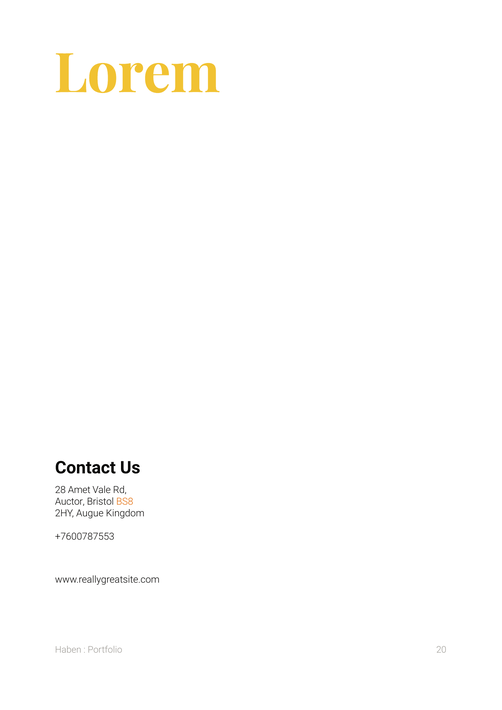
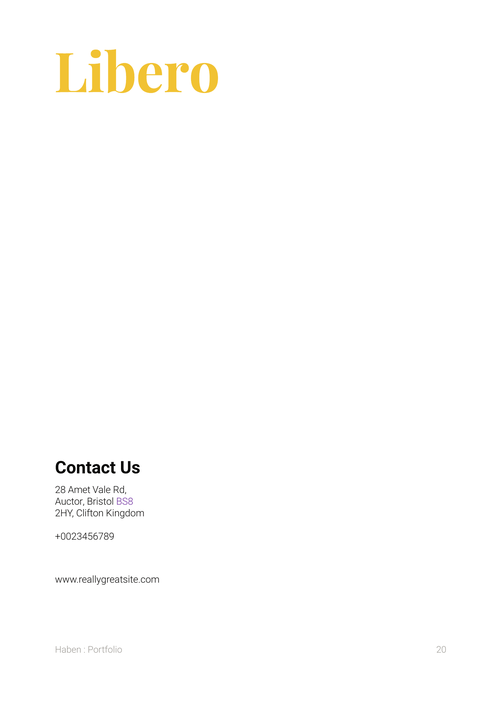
Lorem: Lorem -> Libero
BS8 colour: orange -> purple
Augue: Augue -> Clifton
+7600787553: +7600787553 -> +0023456789
